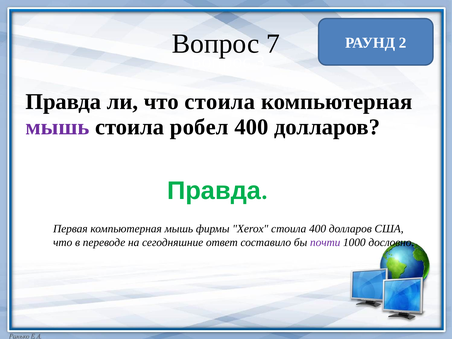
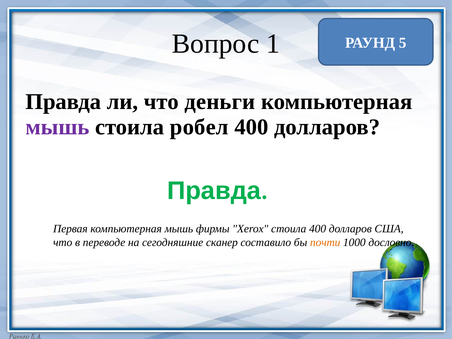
7: 7 -> 1
2: 2 -> 5
что стоила: стоила -> деньги
ответ: ответ -> сканер
почти colour: purple -> orange
